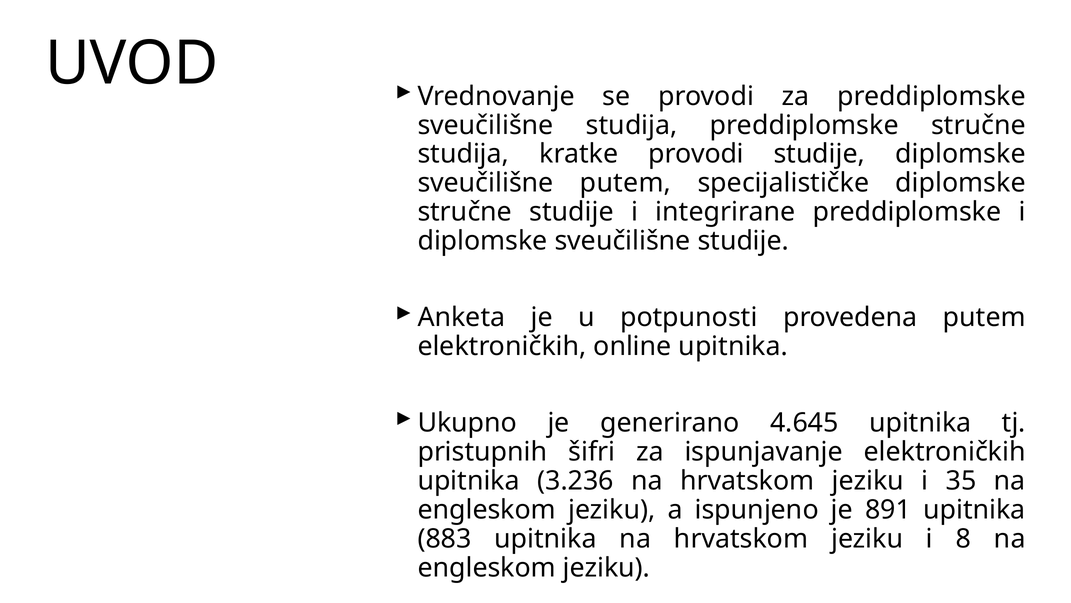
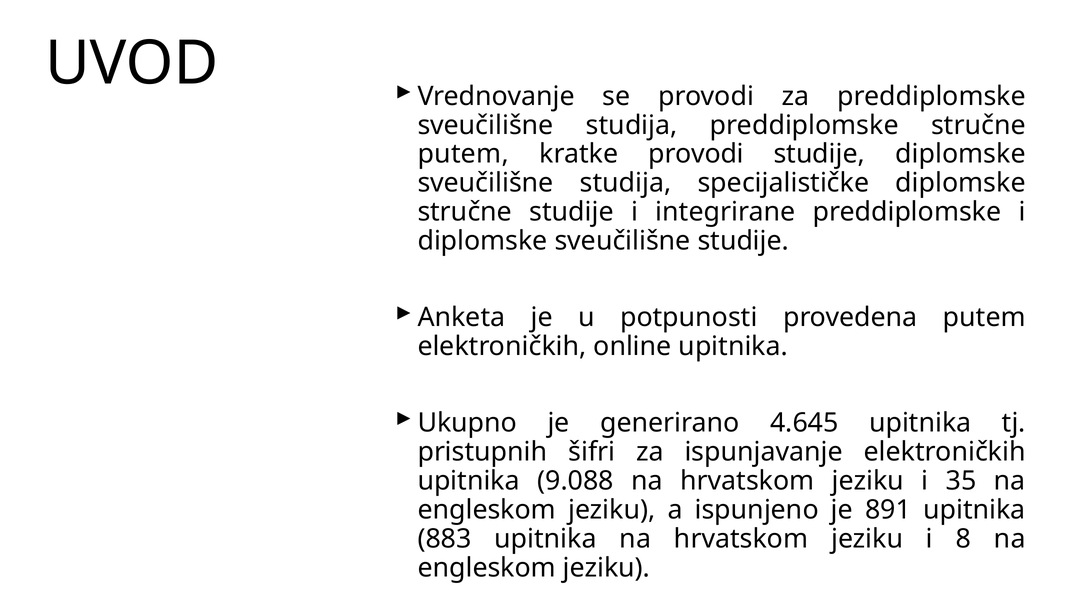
studija at (463, 154): studija -> putem
putem at (625, 183): putem -> studija
3.236: 3.236 -> 9.088
